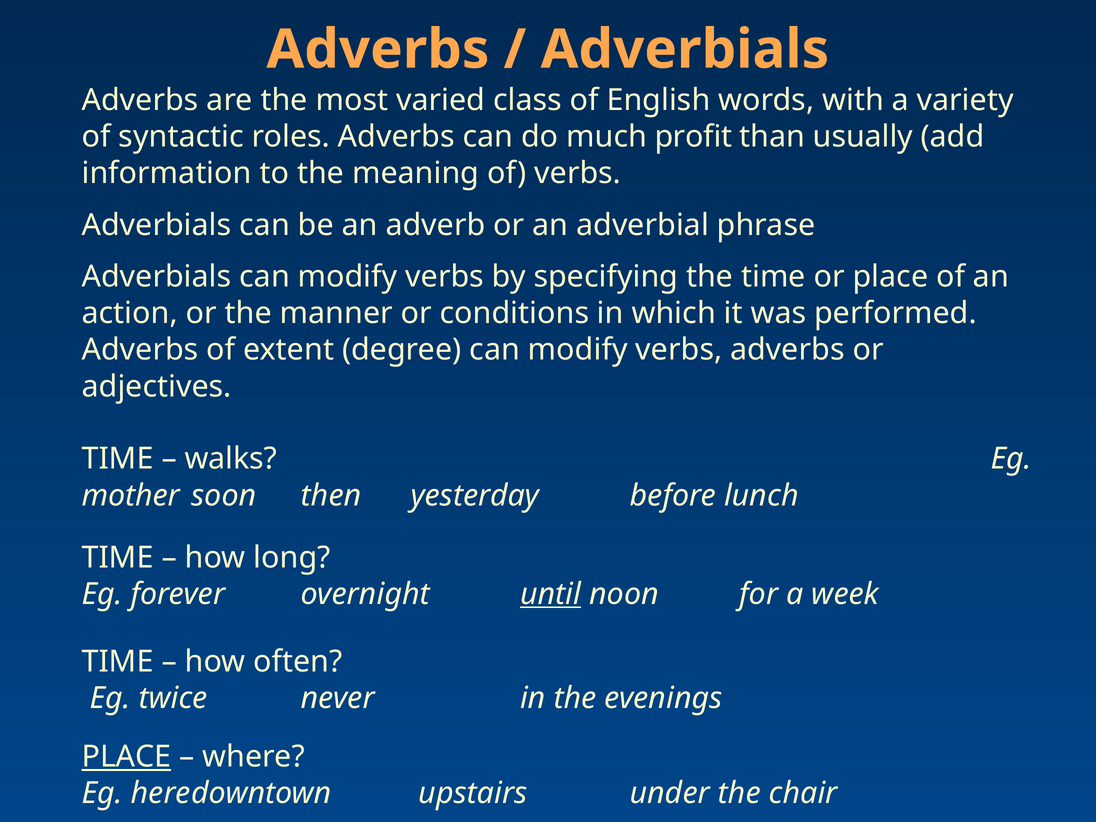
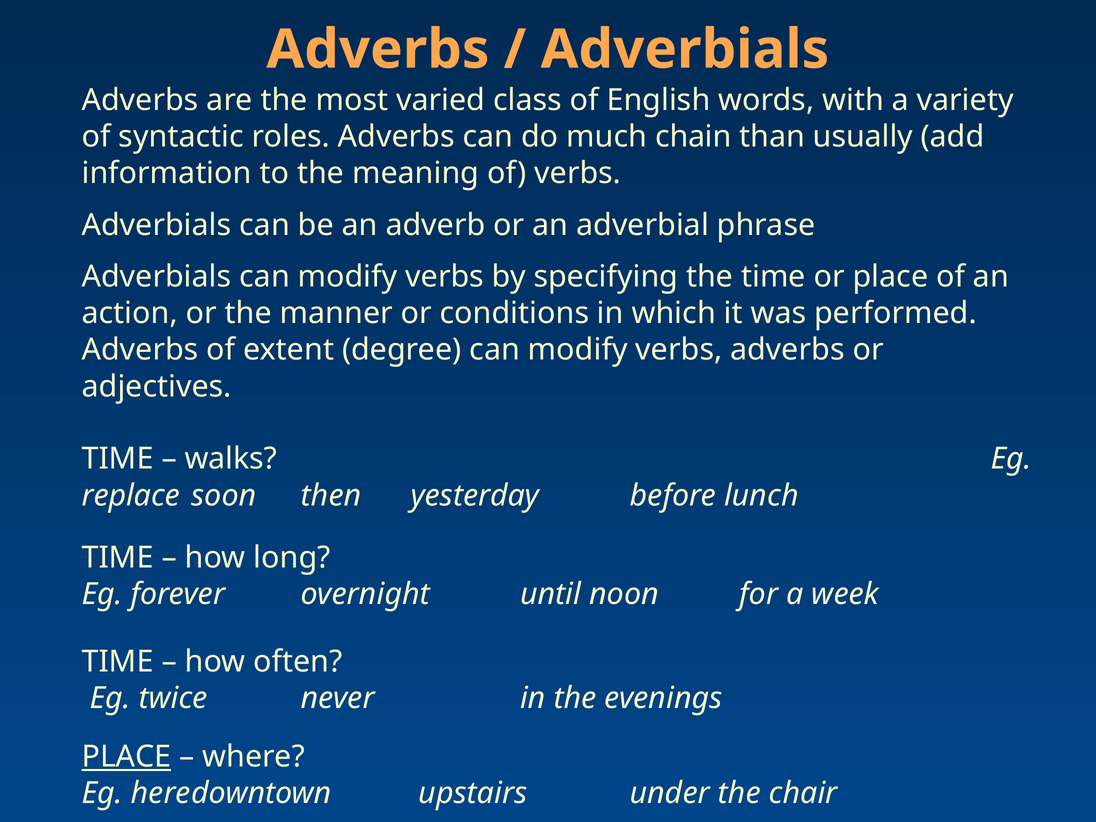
profit: profit -> chain
mother: mother -> replace
until underline: present -> none
